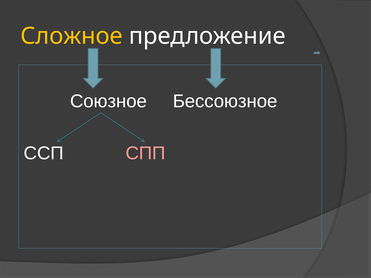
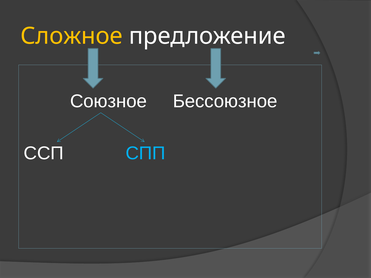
СПП colour: pink -> light blue
